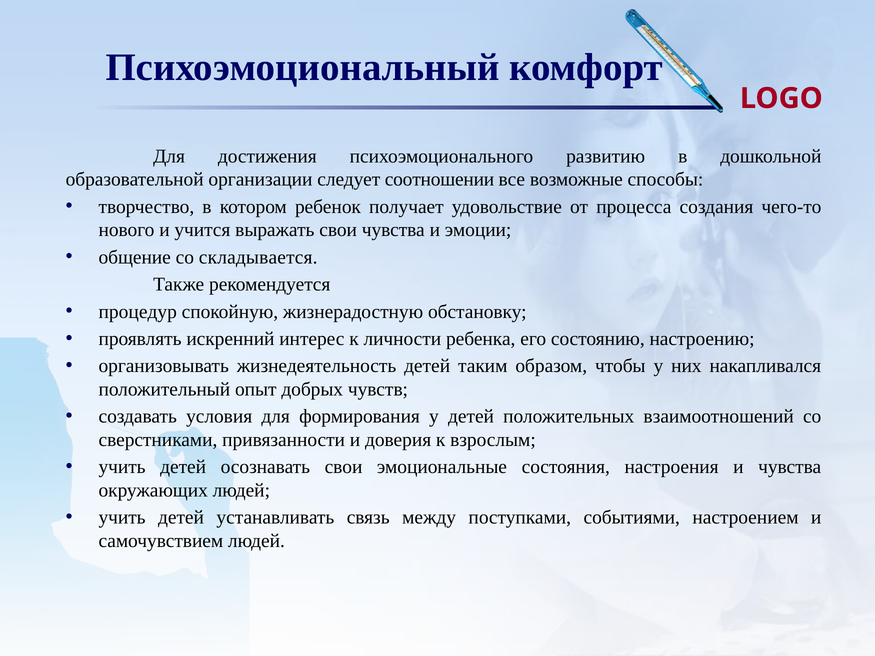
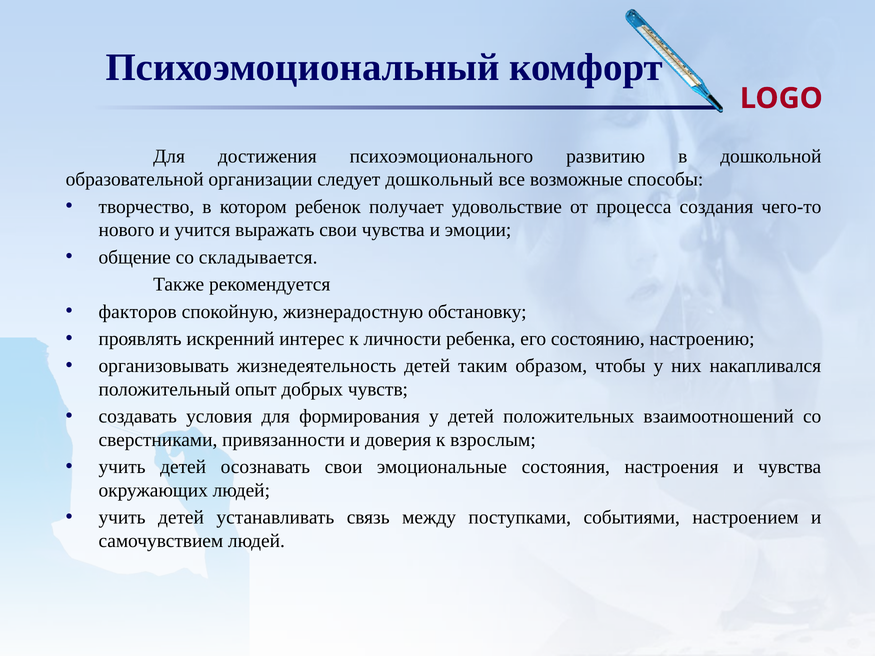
соотношении: соотношении -> дошкольный
процедур: процедур -> факторов
